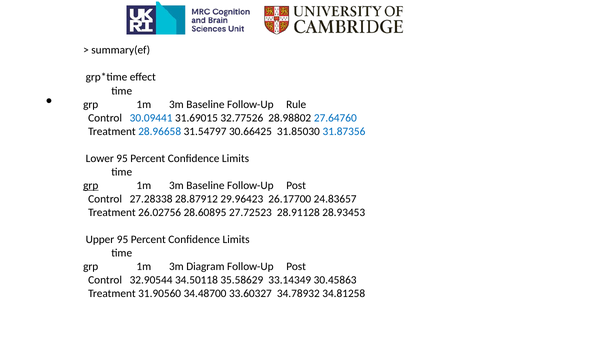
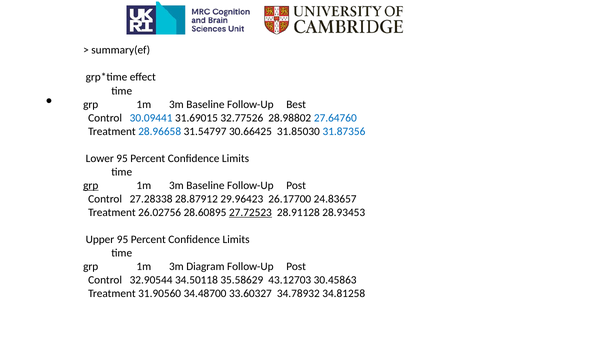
Rule: Rule -> Best
27.72523 underline: none -> present
33.14349: 33.14349 -> 43.12703
